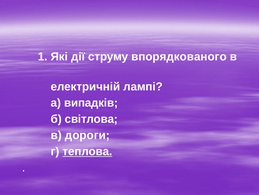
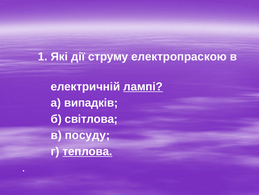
впорядкованого: впорядкованого -> електропраскою
лампі underline: none -> present
дороги: дороги -> посуду
